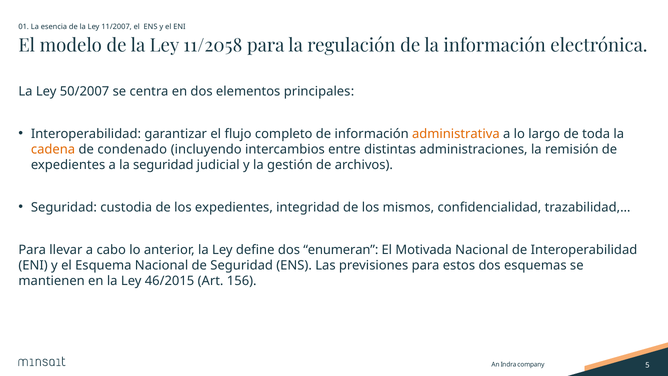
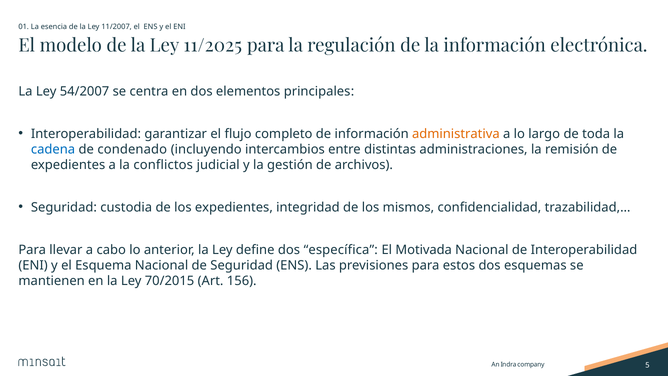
11/2058: 11/2058 -> 11/2025
50/2007: 50/2007 -> 54/2007
cadena colour: orange -> blue
la seguridad: seguridad -> conflictos
enumeran: enumeran -> específica
46/2015: 46/2015 -> 70/2015
